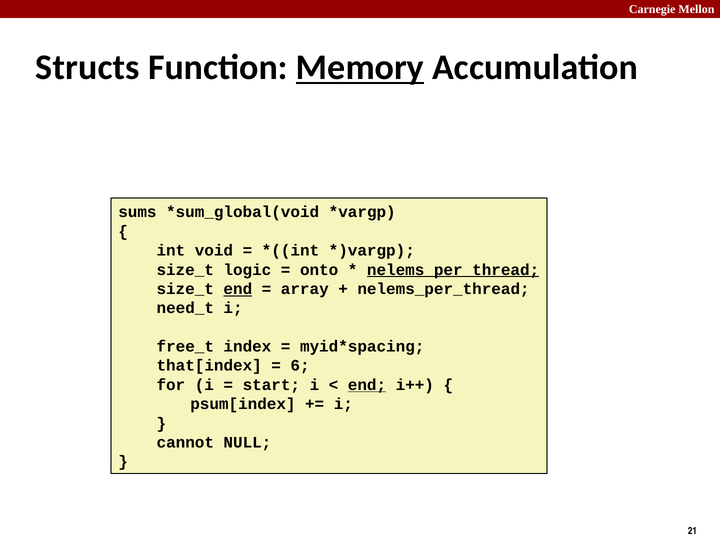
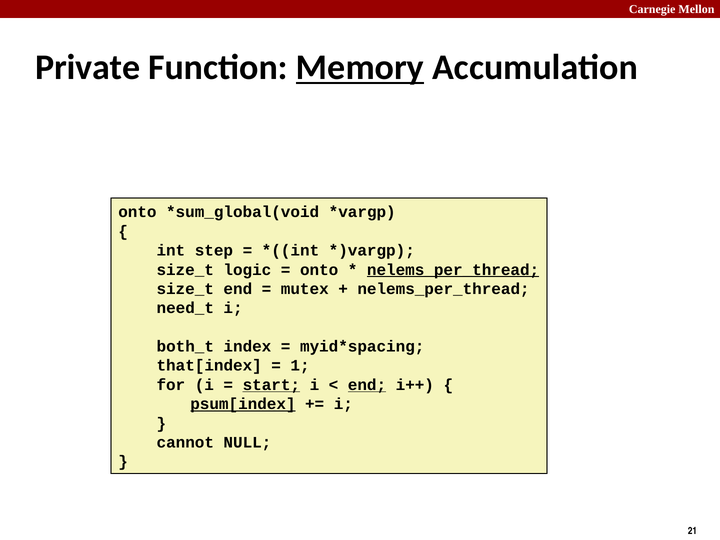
Structs: Structs -> Private
sums at (137, 212): sums -> onto
void: void -> step
end at (238, 289) underline: present -> none
array: array -> mutex
free_t: free_t -> both_t
6: 6 -> 1
start underline: none -> present
psum[index underline: none -> present
